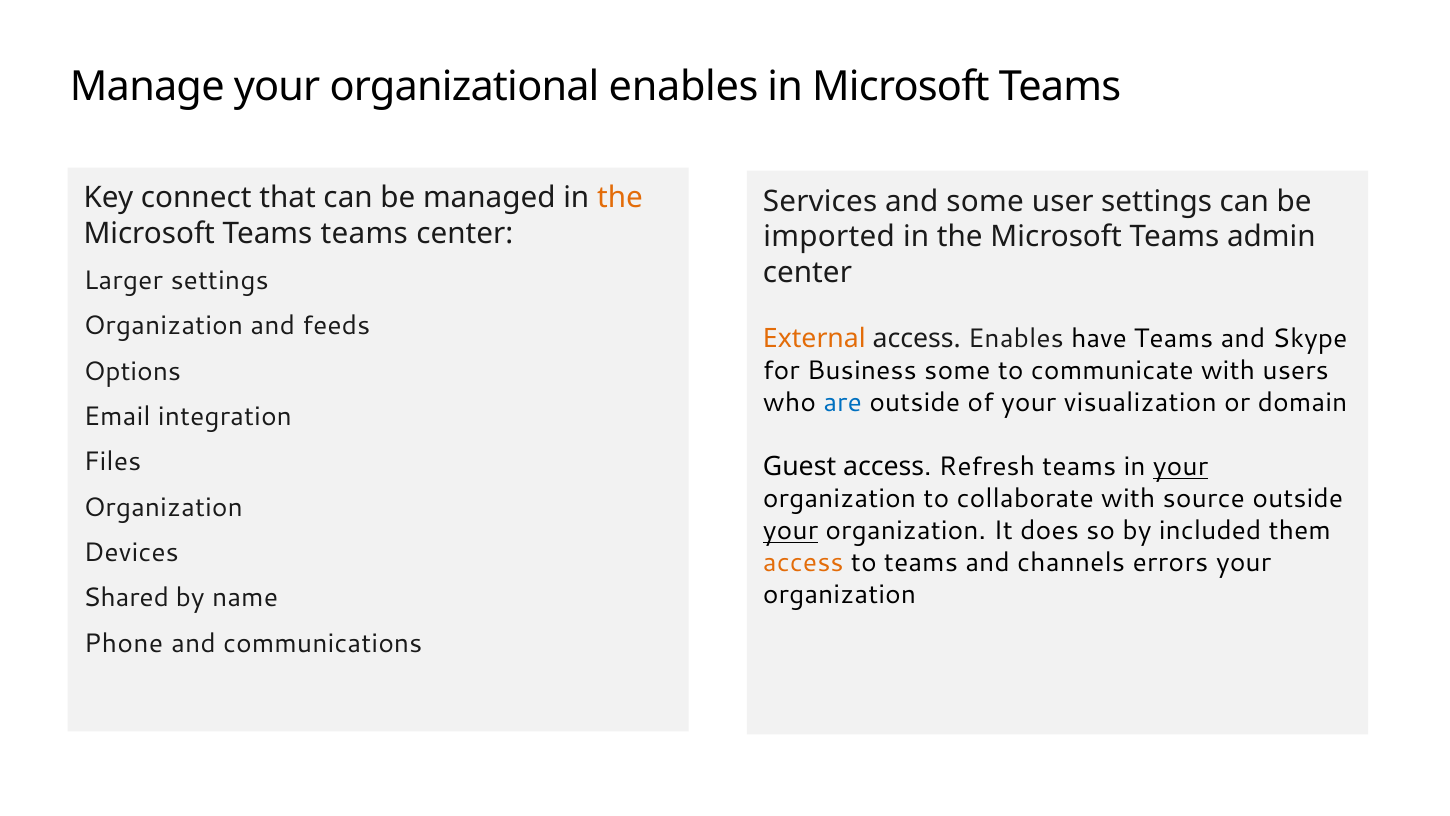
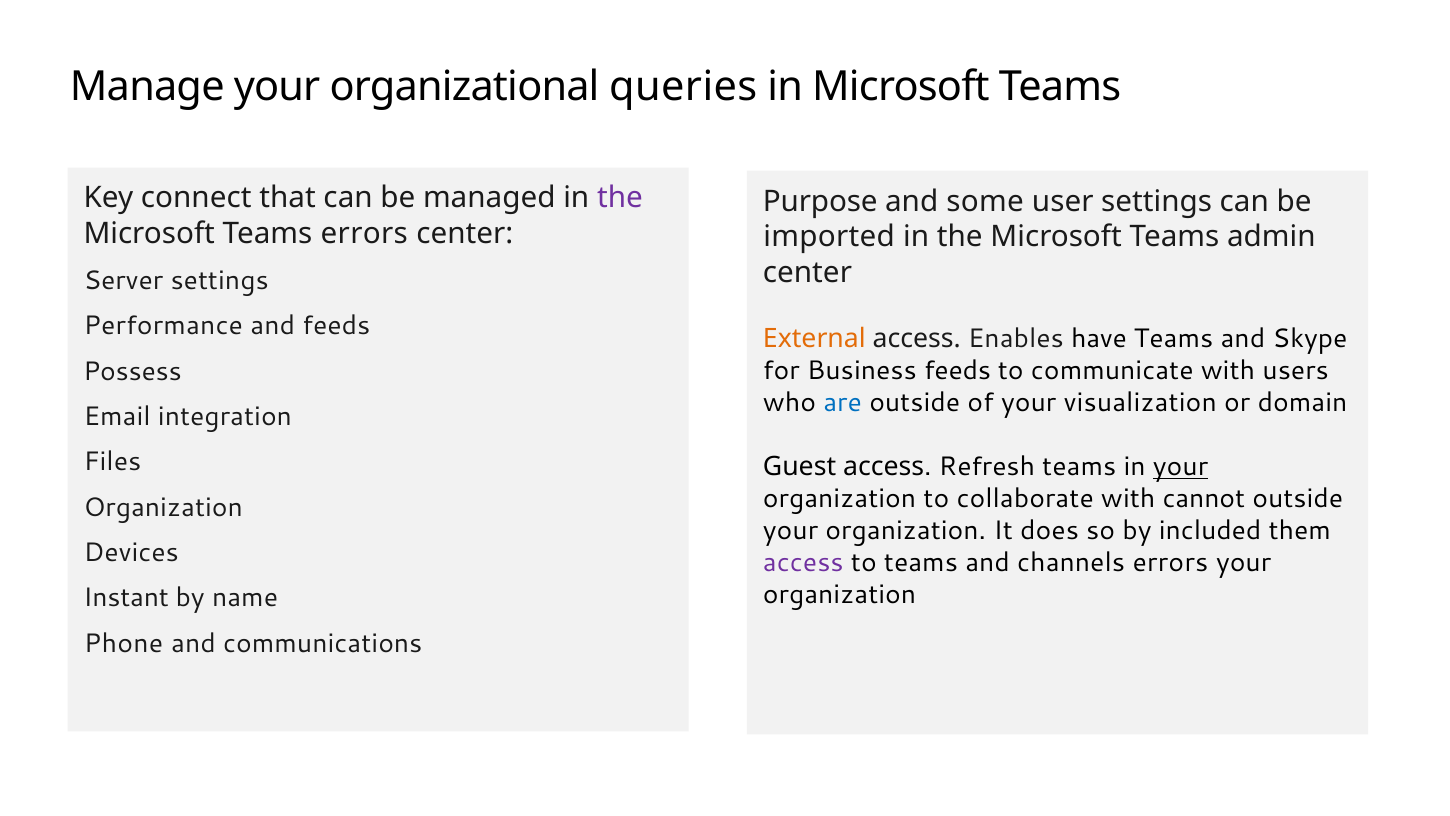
organizational enables: enables -> queries
the at (620, 198) colour: orange -> purple
Services: Services -> Purpose
Teams teams: teams -> errors
Larger: Larger -> Server
Organization at (163, 326): Organization -> Performance
Business some: some -> feeds
Options: Options -> Possess
source: source -> cannot
your at (791, 531) underline: present -> none
access at (803, 563) colour: orange -> purple
Shared: Shared -> Instant
